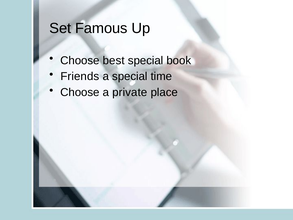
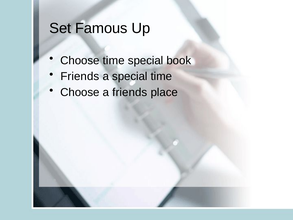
Choose best: best -> time
a private: private -> friends
